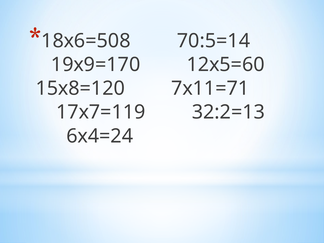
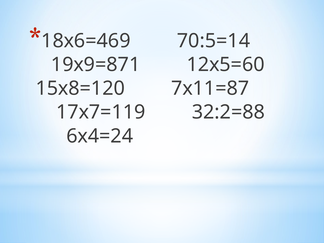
18х6=508: 18х6=508 -> 18х6=469
19х9=170: 19х9=170 -> 19х9=871
7х11=71: 7х11=71 -> 7х11=87
32:2=13: 32:2=13 -> 32:2=88
